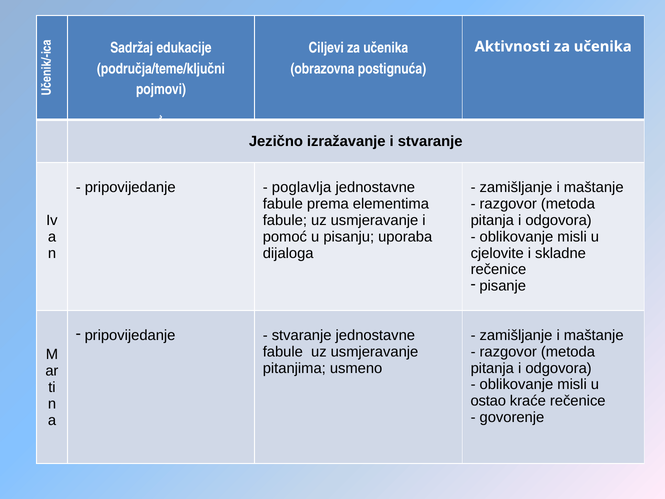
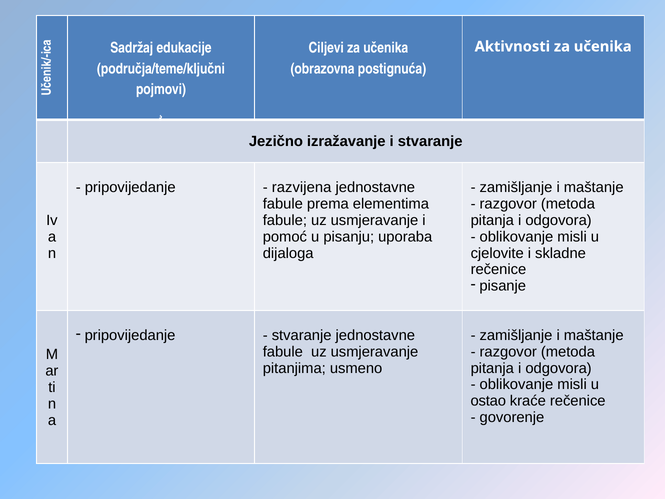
poglavlja: poglavlja -> razvijena
